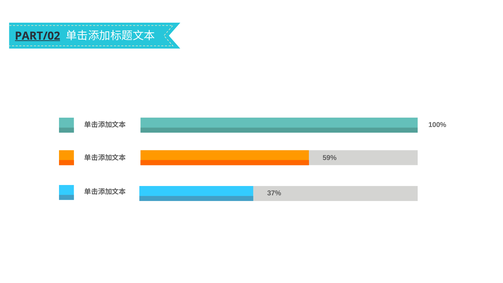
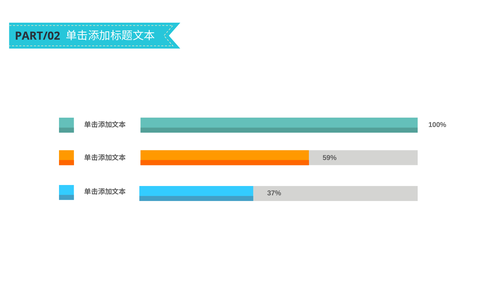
PART/02 underline: present -> none
